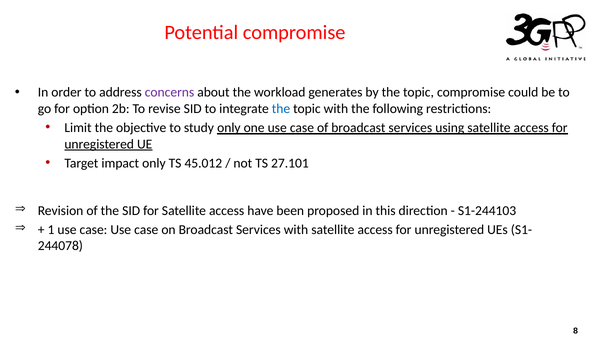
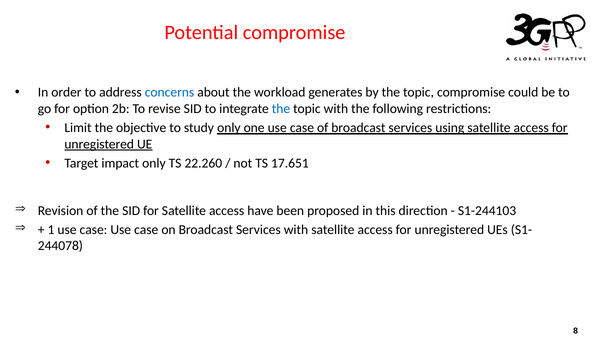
concerns colour: purple -> blue
45.012: 45.012 -> 22.260
27.101: 27.101 -> 17.651
